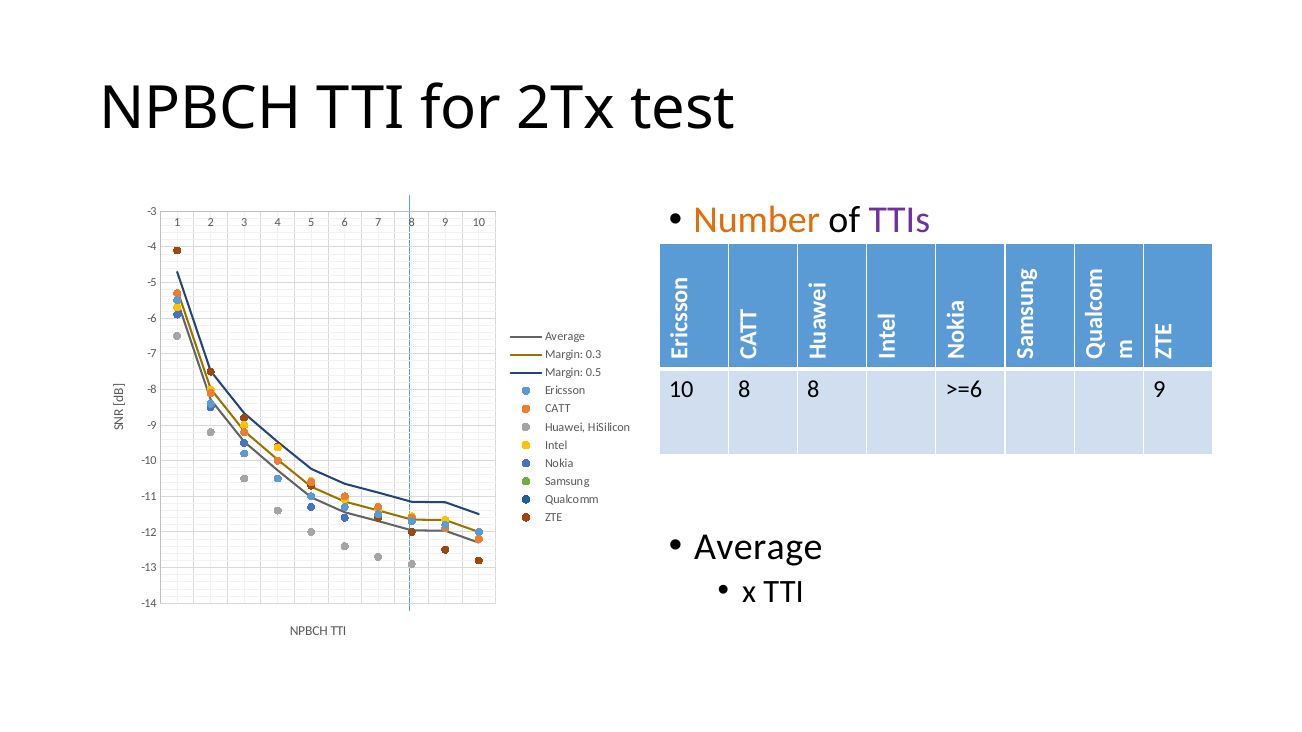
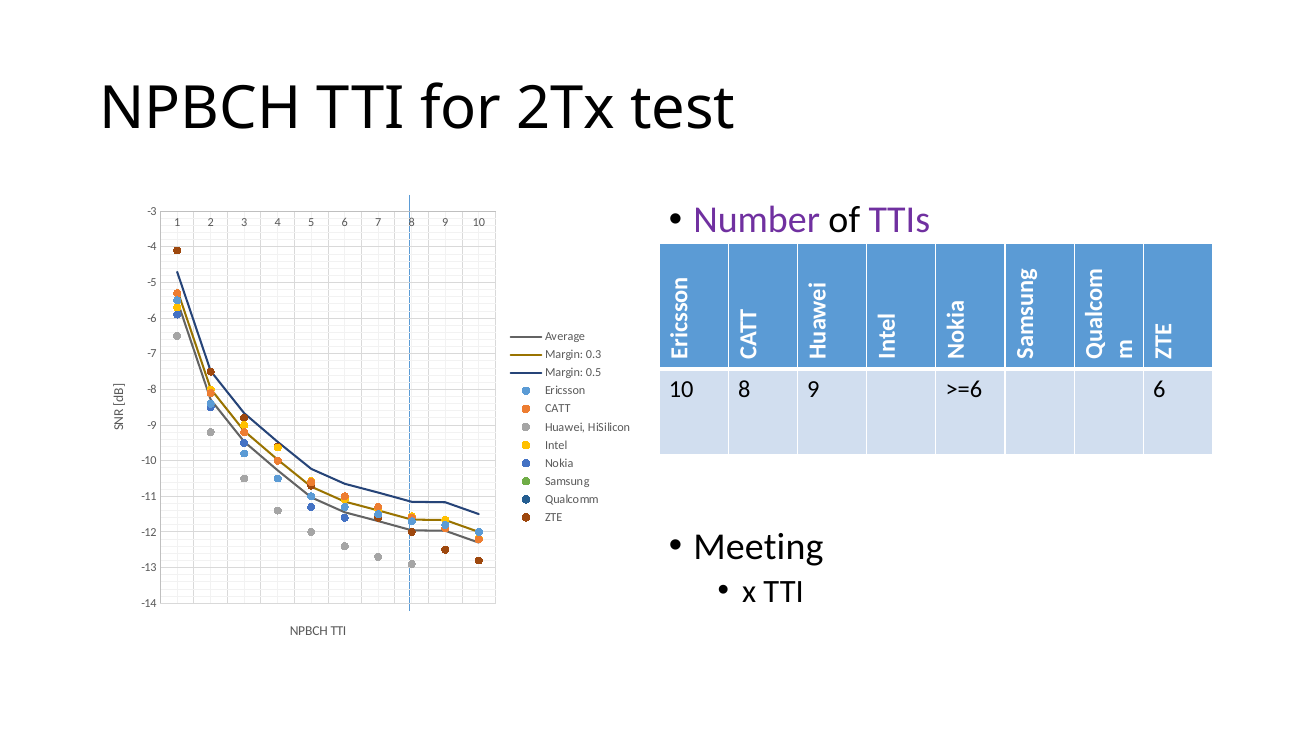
Number colour: orange -> purple
10 8 8: 8 -> 9
>=6 9: 9 -> 6
Average at (758, 547): Average -> Meeting
